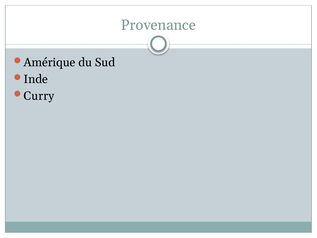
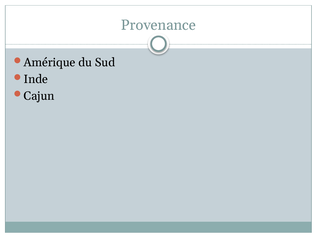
Curry: Curry -> Cajun
